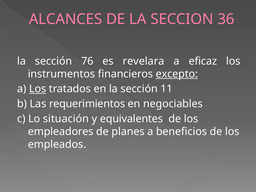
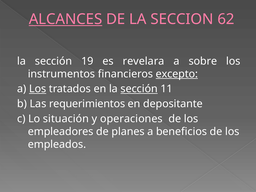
ALCANCES underline: none -> present
36: 36 -> 62
76: 76 -> 19
eficaz: eficaz -> sobre
sección at (139, 89) underline: none -> present
negociables: negociables -> depositante
equivalentes: equivalentes -> operaciones
